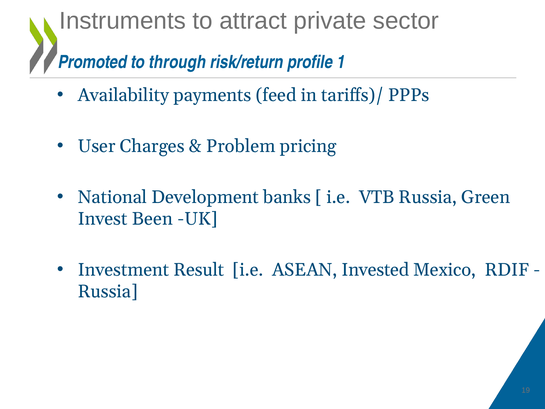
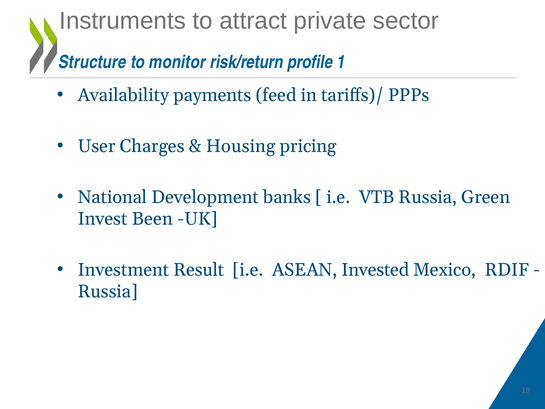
Promoted: Promoted -> Structure
through: through -> monitor
Problem: Problem -> Housing
